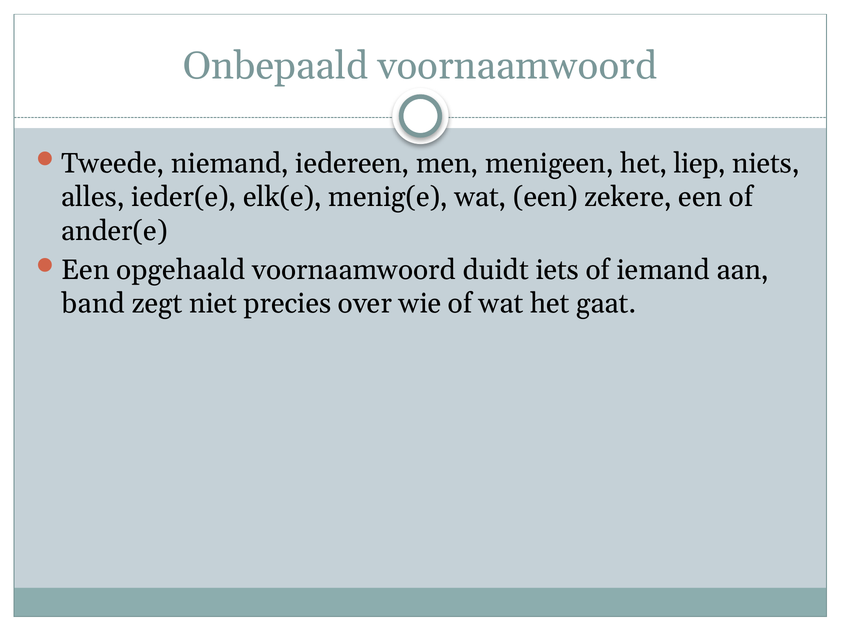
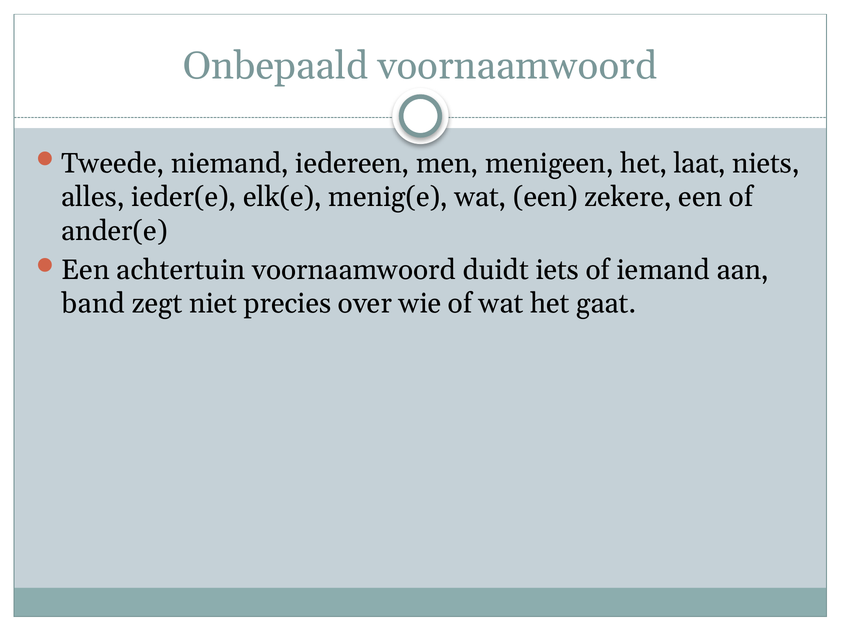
liep: liep -> laat
opgehaald: opgehaald -> achtertuin
